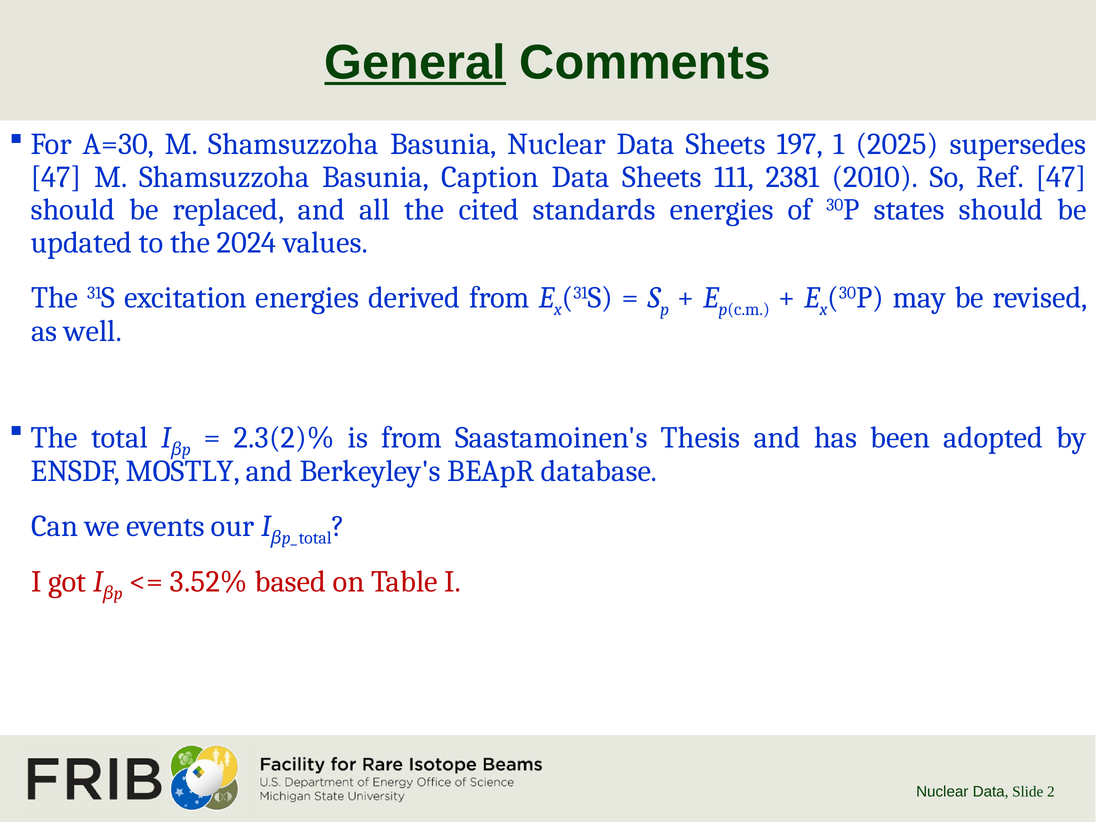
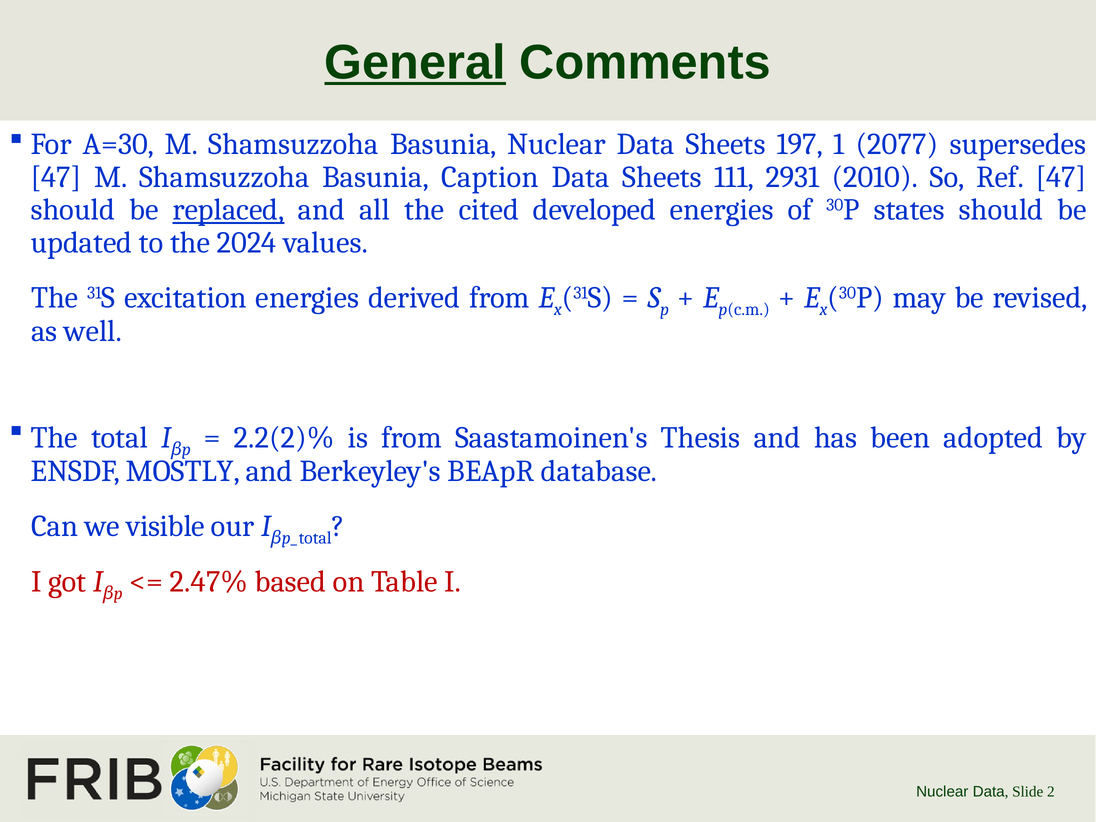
2025: 2025 -> 2077
2381: 2381 -> 2931
replaced underline: none -> present
standards: standards -> developed
2.3(2)%: 2.3(2)% -> 2.2(2)%
events: events -> visible
3.52%: 3.52% -> 2.47%
